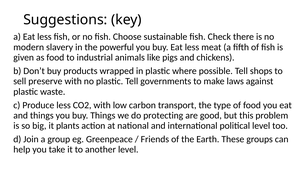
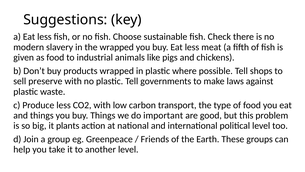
the powerful: powerful -> wrapped
protecting: protecting -> important
